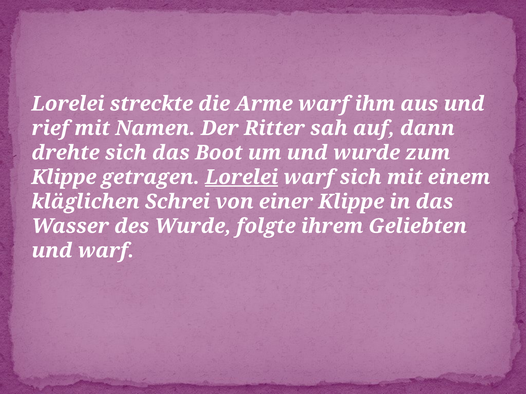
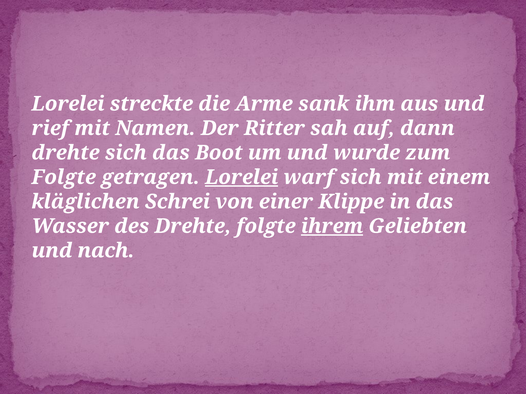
Arme warf: warf -> sank
Klippe at (64, 177): Klippe -> Folgte
des Wurde: Wurde -> Drehte
ihrem underline: none -> present
und warf: warf -> nach
